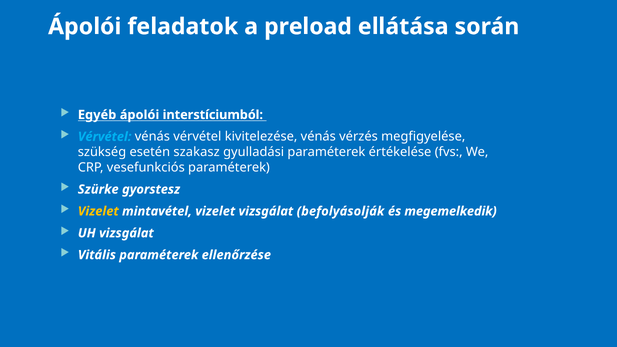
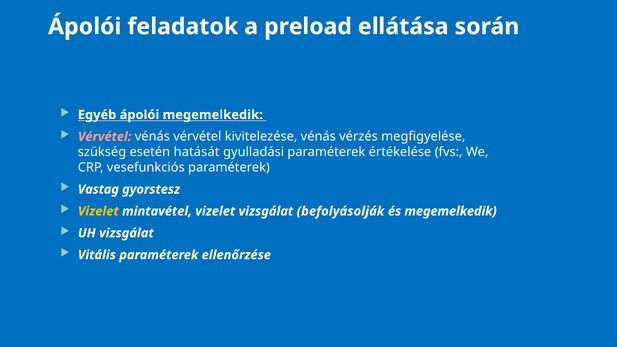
ápolói interstíciumból: interstíciumból -> megemelkedik
Vérvétel at (105, 137) colour: light blue -> pink
szakasz: szakasz -> hatását
Szürke: Szürke -> Vastag
